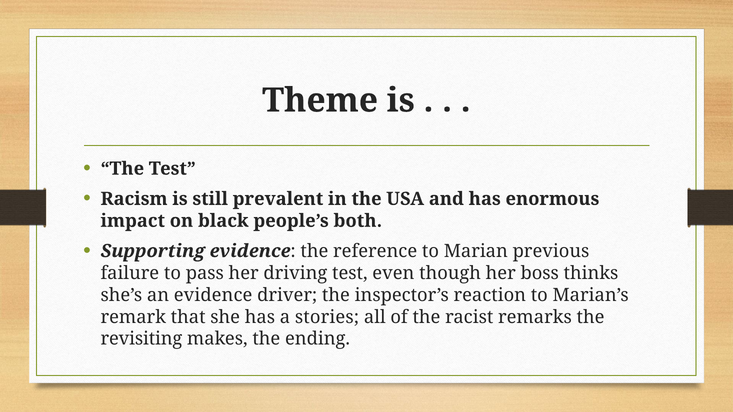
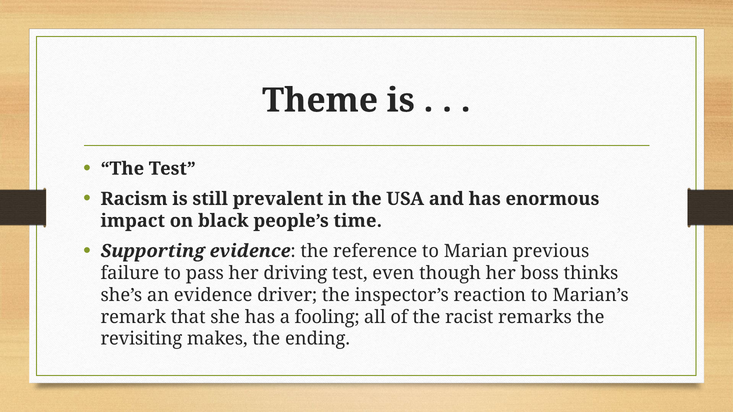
both: both -> time
stories: stories -> fooling
